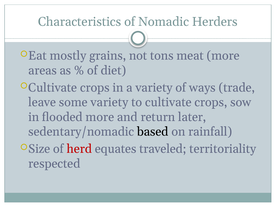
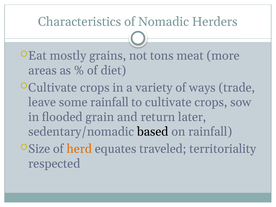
some variety: variety -> rainfall
flooded more: more -> grain
herd colour: red -> orange
